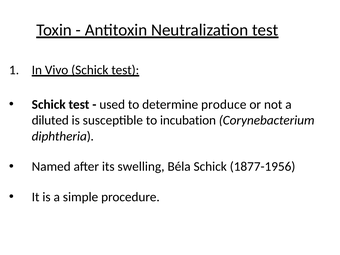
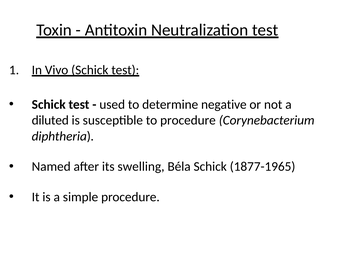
produce: produce -> negative
to incubation: incubation -> procedure
1877-1956: 1877-1956 -> 1877-1965
